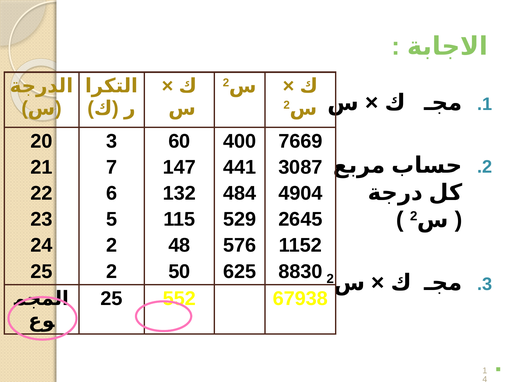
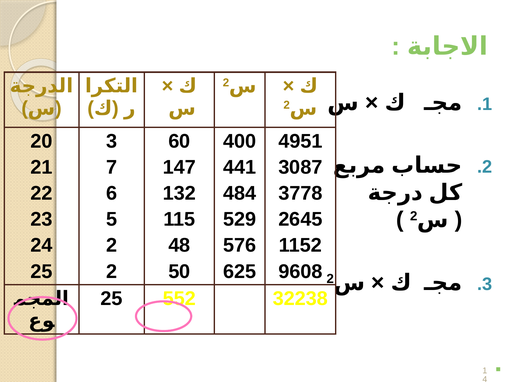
7669: 7669 -> 4951
4904: 4904 -> 3778
8830: 8830 -> 9608
67938: 67938 -> 32238
